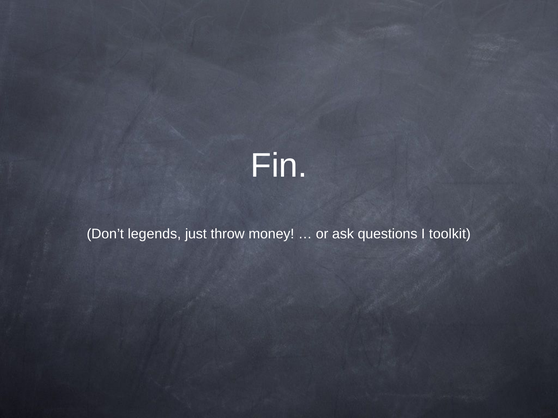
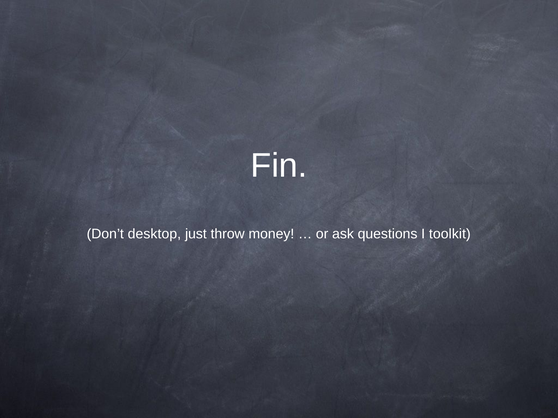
legends: legends -> desktop
